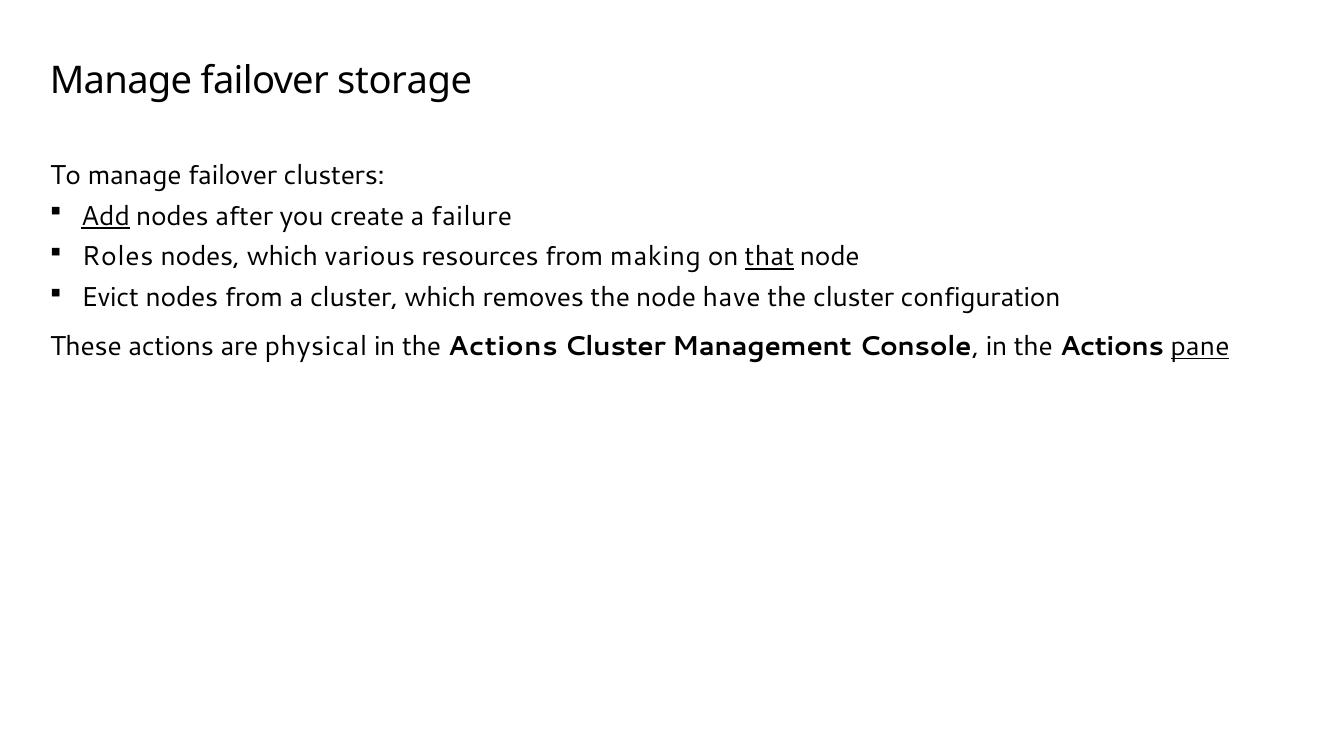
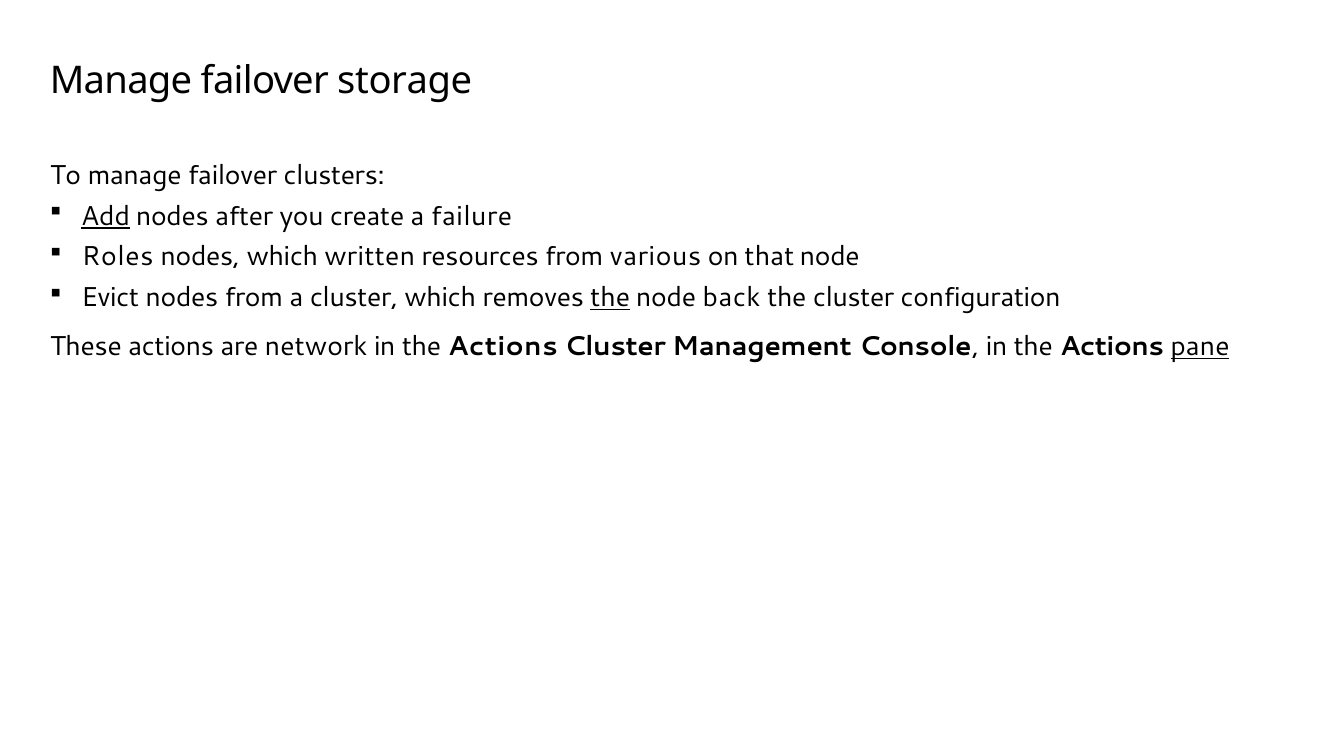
various: various -> written
making: making -> various
that underline: present -> none
the at (610, 298) underline: none -> present
have: have -> back
physical: physical -> network
